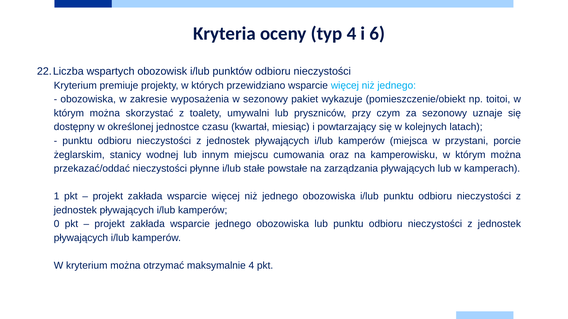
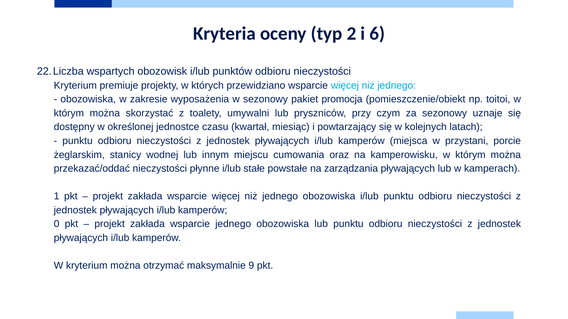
typ 4: 4 -> 2
wykazuje: wykazuje -> promocja
maksymalnie 4: 4 -> 9
